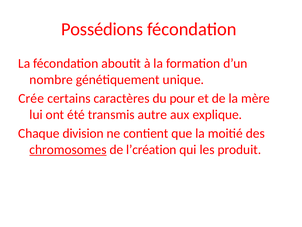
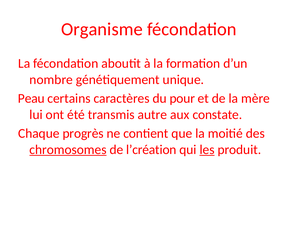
Possédions: Possédions -> Organisme
Crée: Crée -> Peau
explique: explique -> constate
division: division -> progrès
les underline: none -> present
